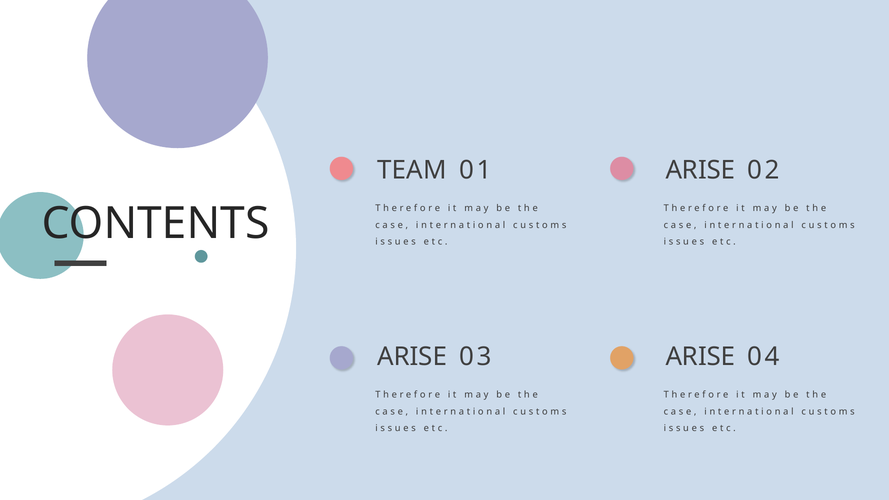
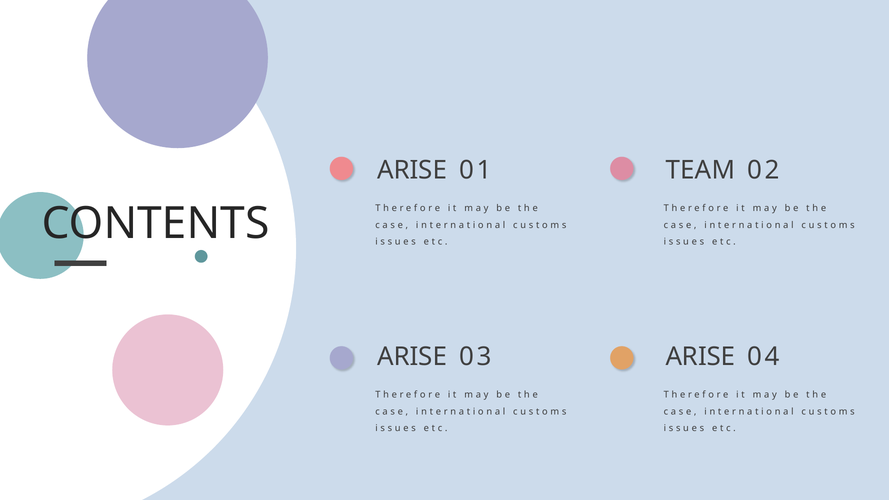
TEAM at (412, 170): TEAM -> ARISE
ARISE at (700, 170): ARISE -> TEAM
